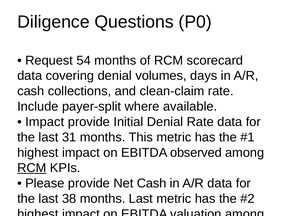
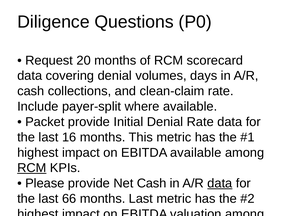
54: 54 -> 20
Impact at (45, 122): Impact -> Packet
31: 31 -> 16
EBITDA observed: observed -> available
data at (220, 183) underline: none -> present
38: 38 -> 66
